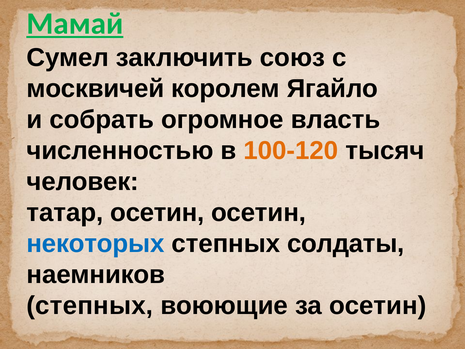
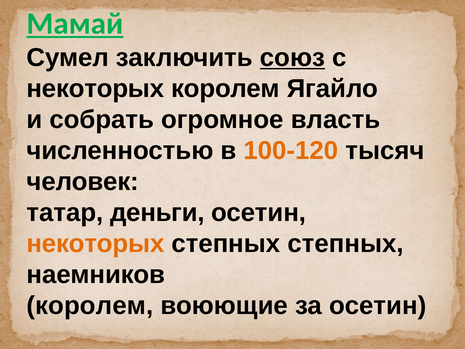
союз underline: none -> present
москвичей at (95, 88): москвичей -> некоторых
татар осетин: осетин -> деньги
некоторых at (95, 243) colour: blue -> orange
степных солдаты: солдаты -> степных
степных at (90, 305): степных -> королем
